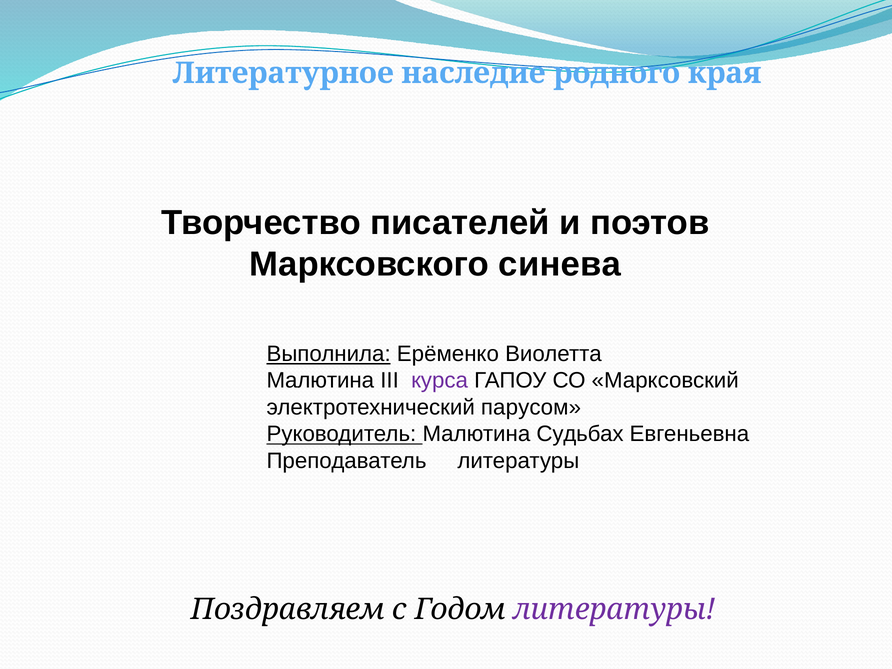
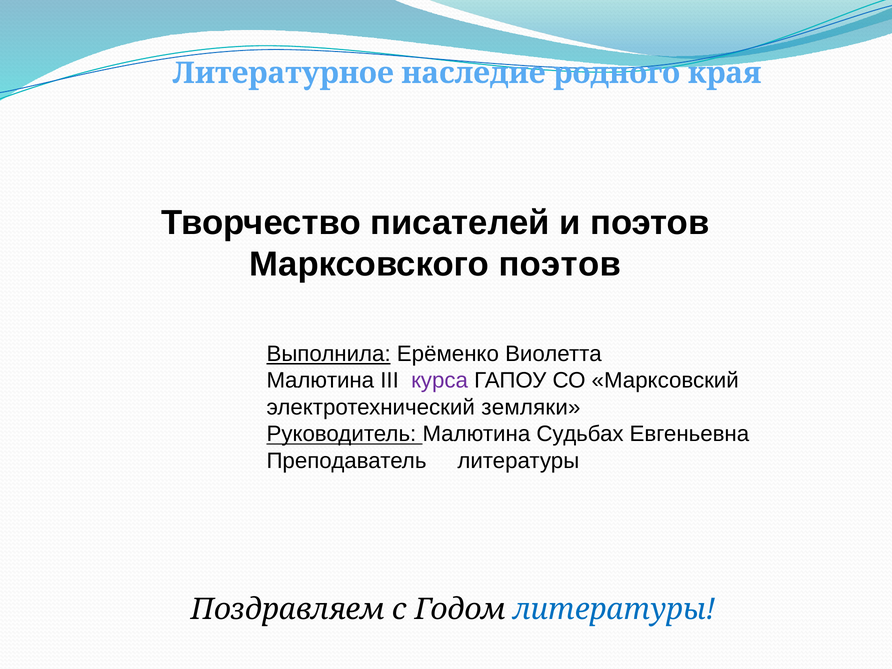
Марксовского синева: синева -> поэтов
парусом: парусом -> земляки
литературы at (615, 610) colour: purple -> blue
